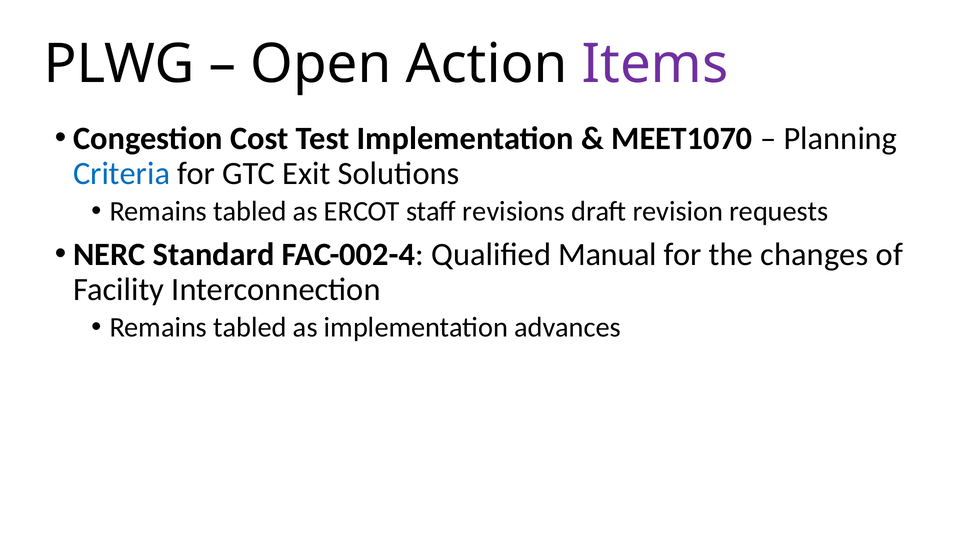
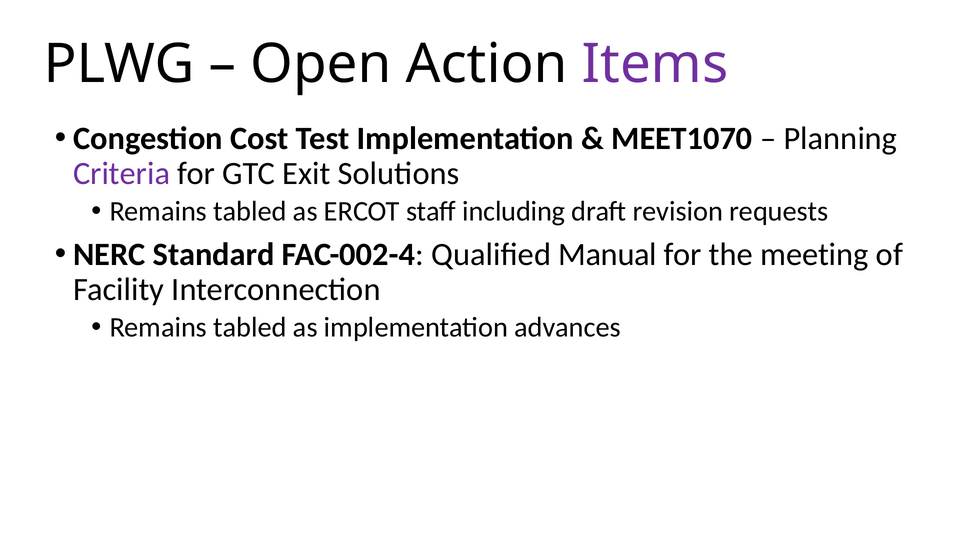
Criteria colour: blue -> purple
revisions: revisions -> including
changes: changes -> meeting
